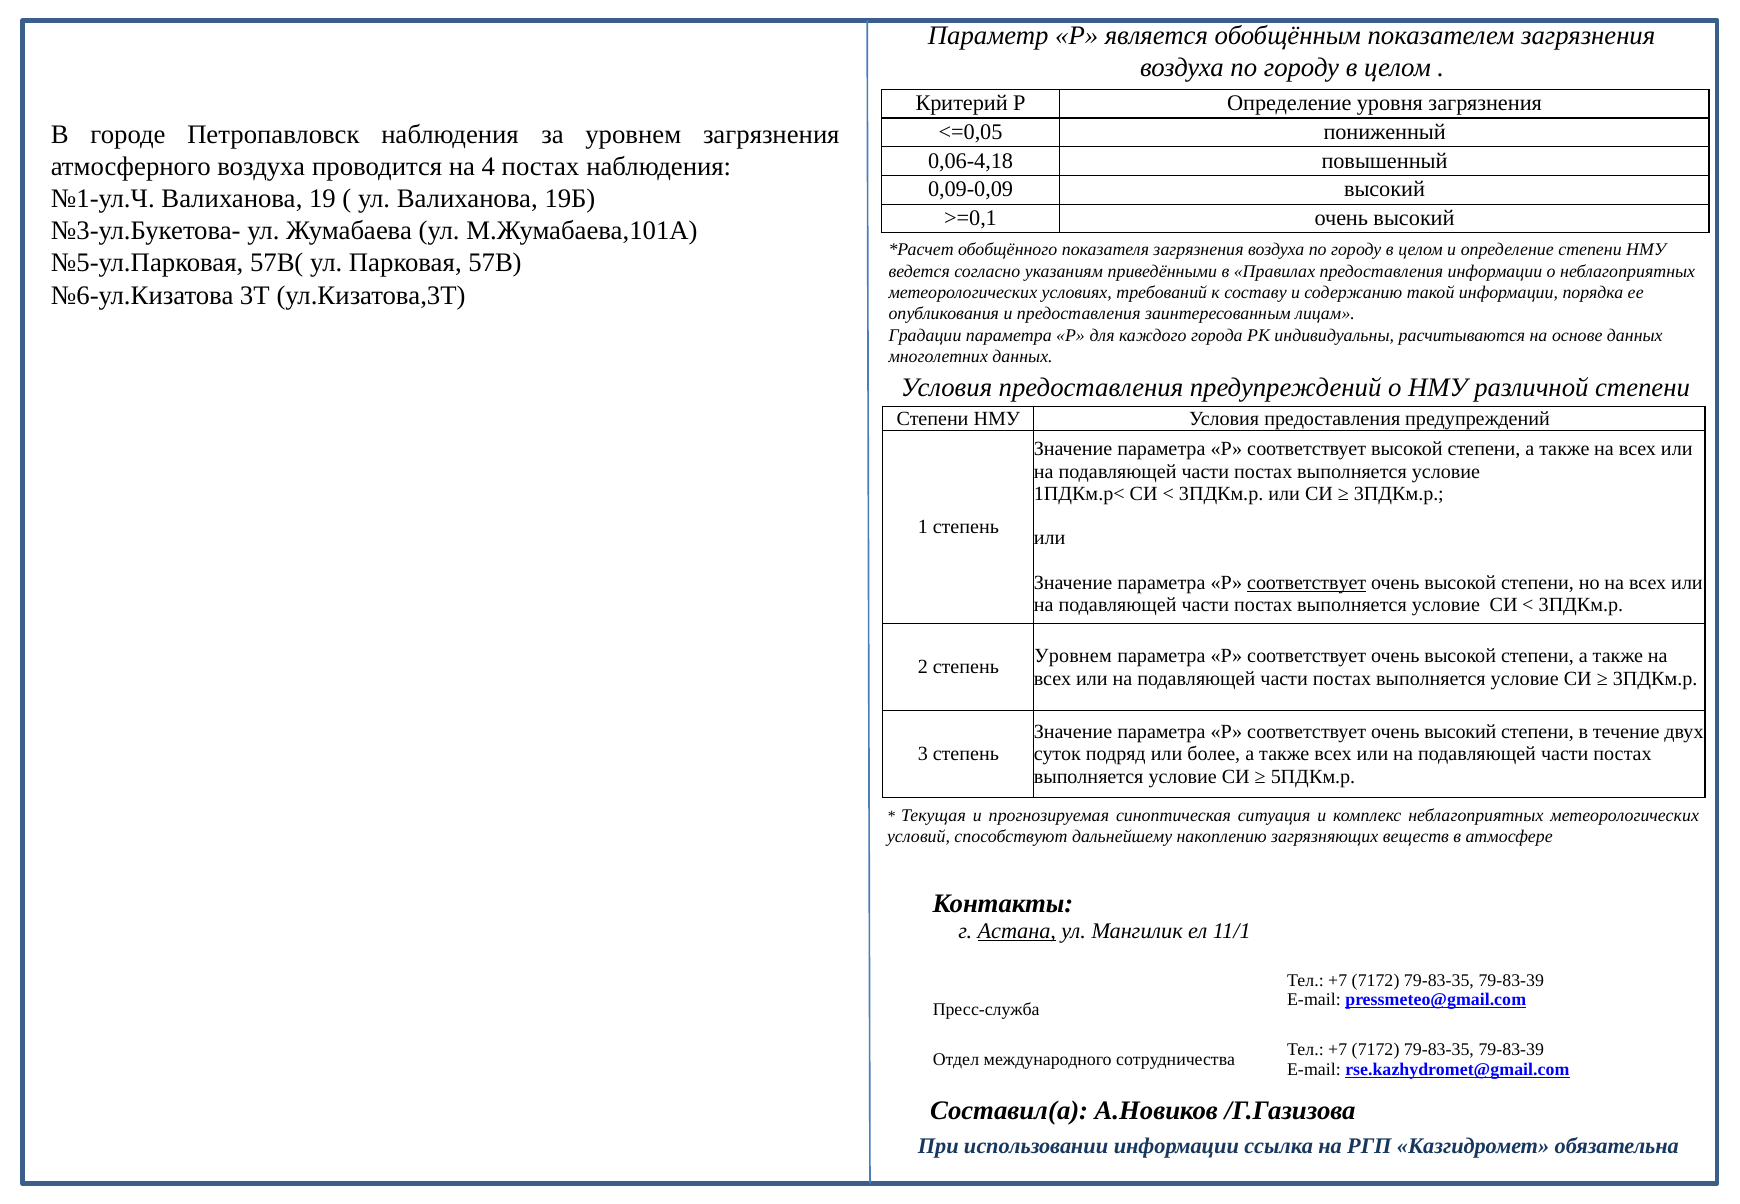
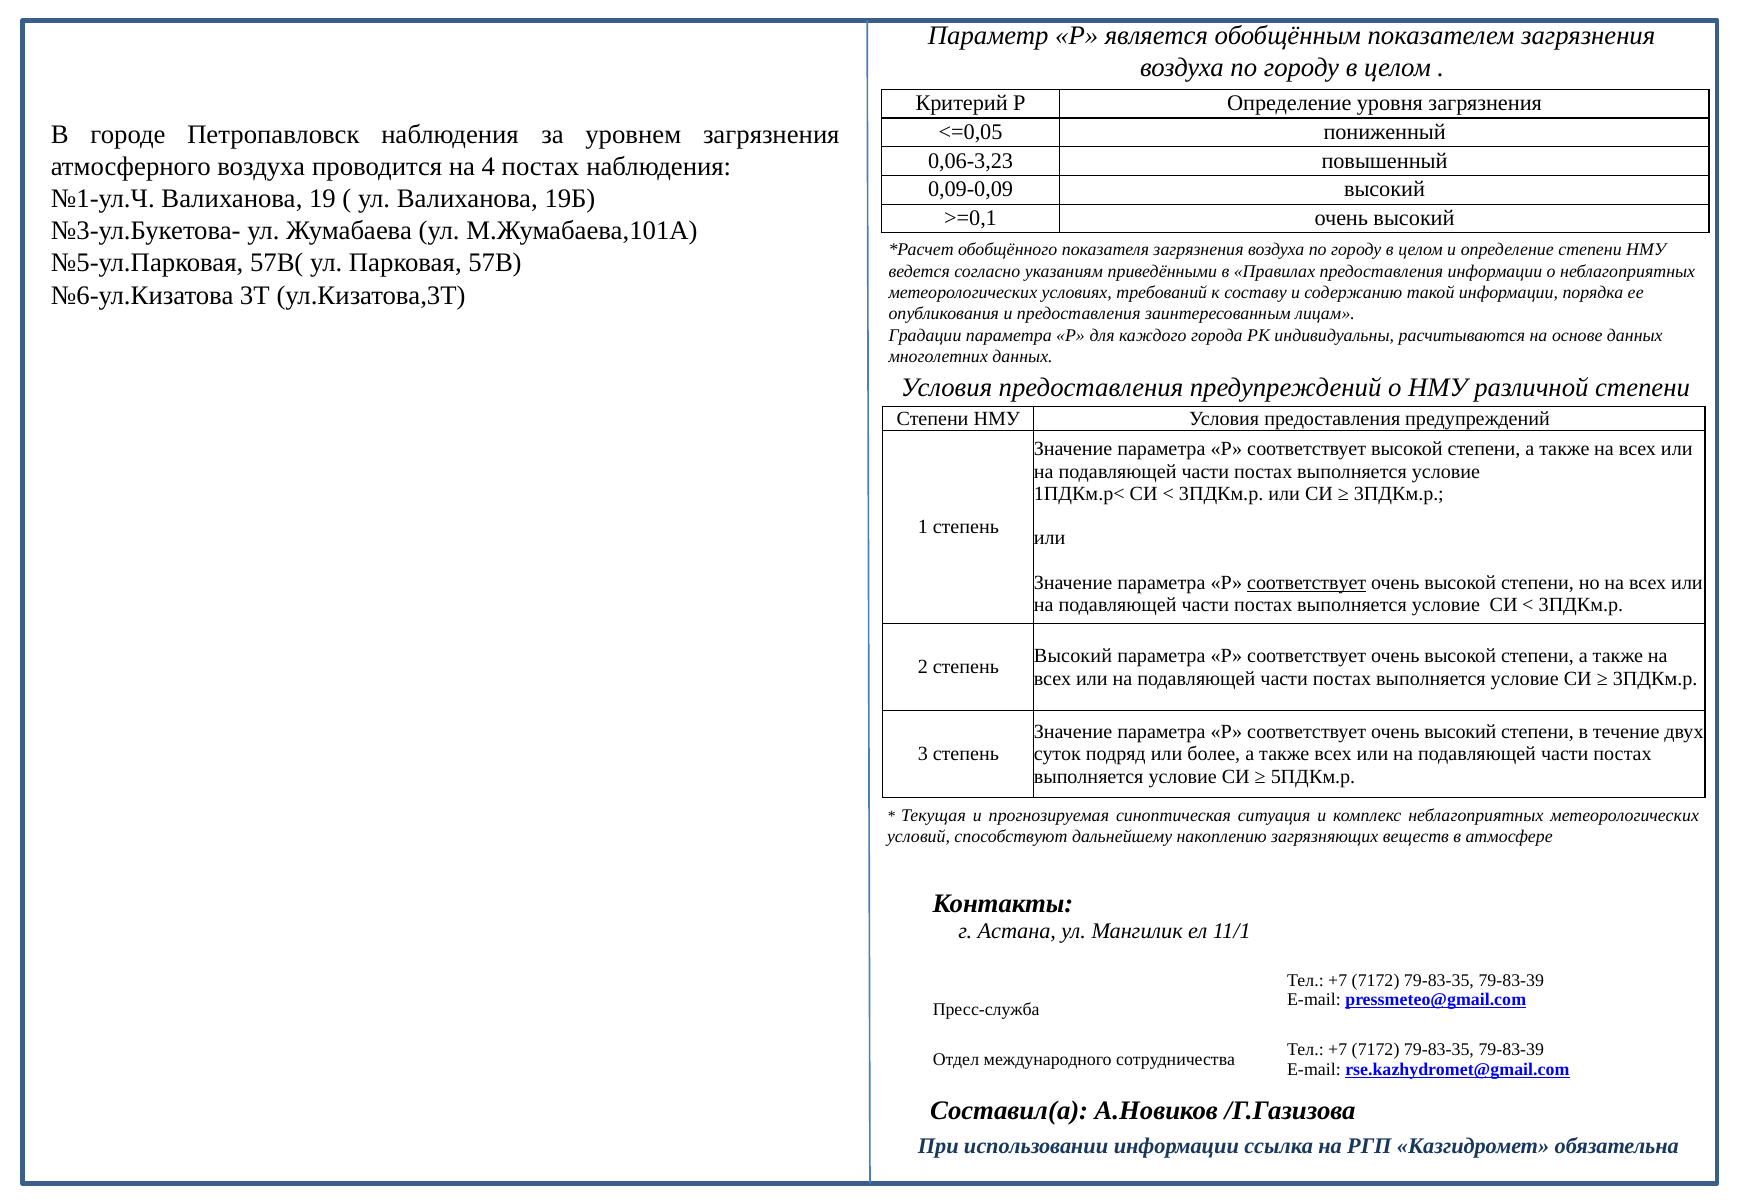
0,06-4,18: 0,06-4,18 -> 0,06-3,23
Уровнем at (1073, 656): Уровнем -> Высокий
Астана underline: present -> none
